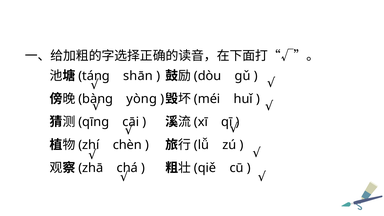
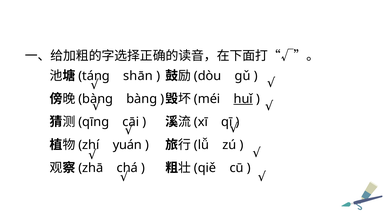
yònɡ at (142, 99): yònɡ -> bànɡ
huǐ underline: none -> present
chèn: chèn -> yuán
